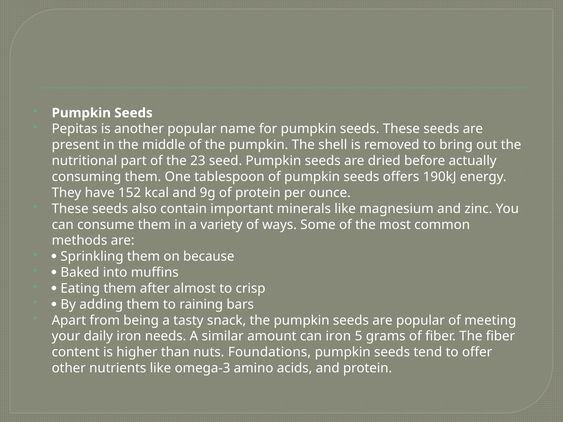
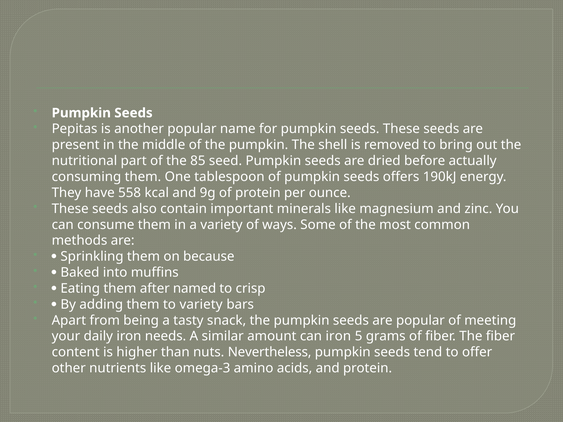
23: 23 -> 85
152: 152 -> 558
almost: almost -> named
to raining: raining -> variety
Foundations: Foundations -> Nevertheless
